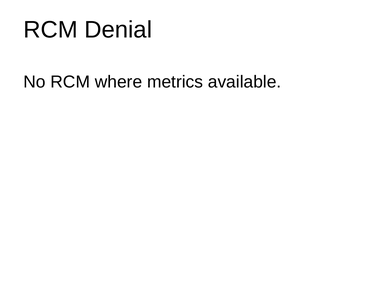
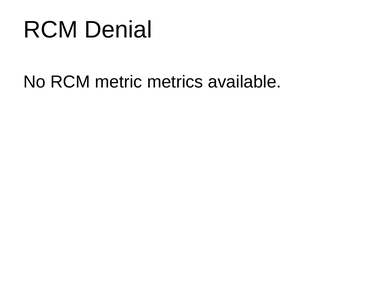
where: where -> metric
